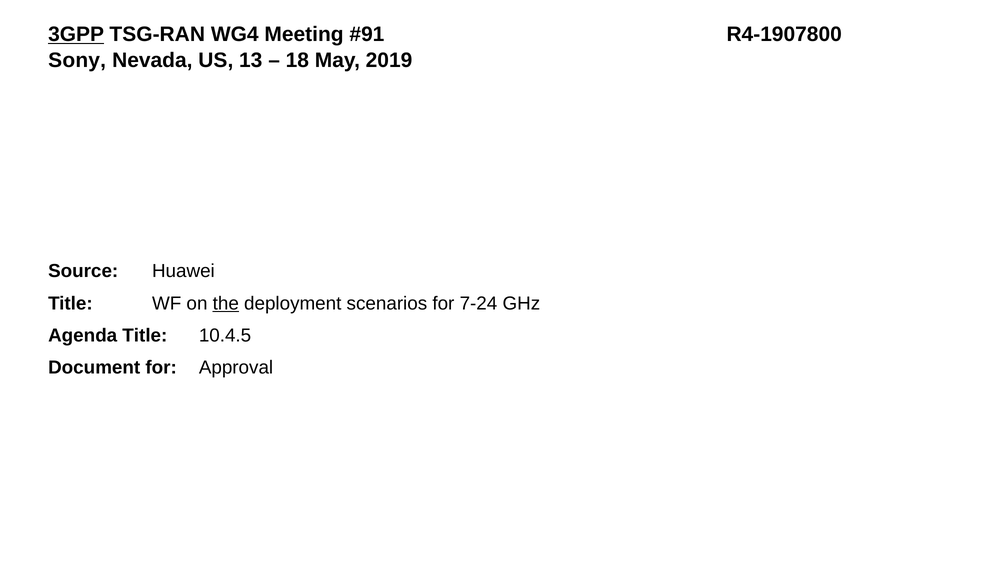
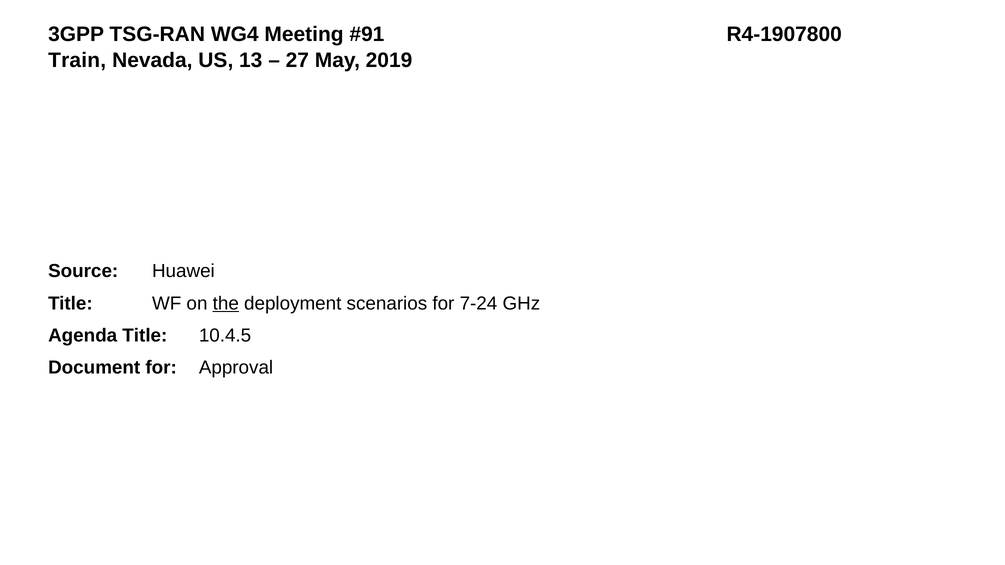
3GPP underline: present -> none
Sony: Sony -> Train
18: 18 -> 27
